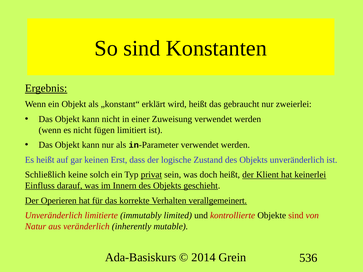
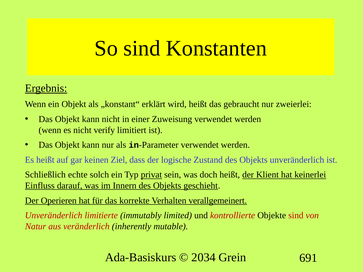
fügen: fügen -> verify
Erst: Erst -> Ziel
keine: keine -> echte
2014: 2014 -> 2034
536: 536 -> 691
